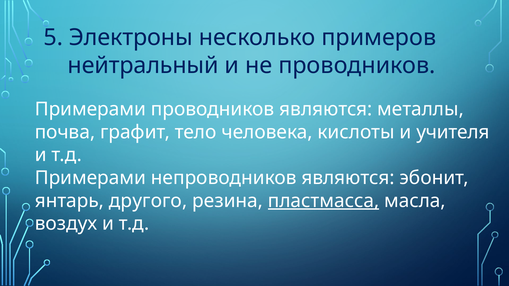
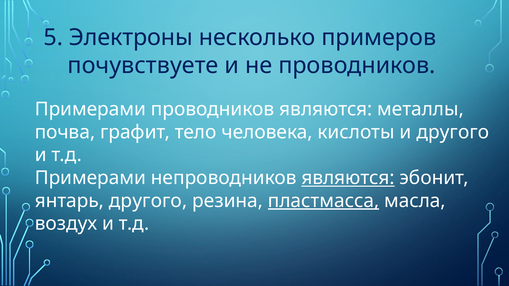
нейтральный: нейтральный -> почувствуете
и учителя: учителя -> другого
являются at (348, 178) underline: none -> present
